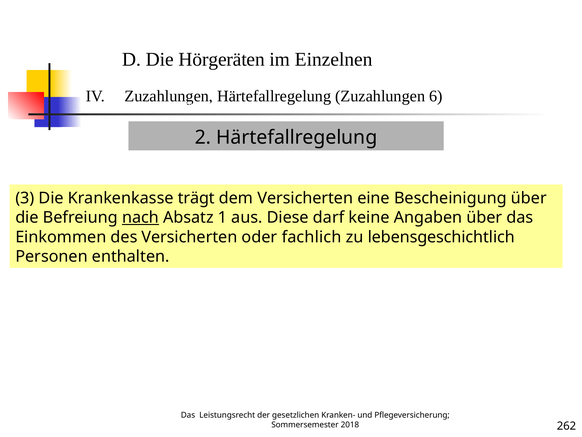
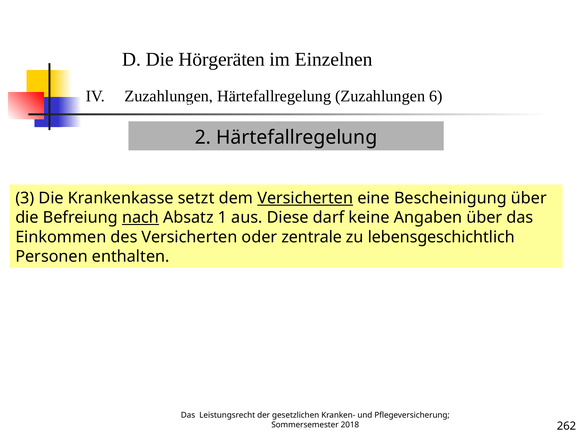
trägt: trägt -> setzt
Versicherten at (305, 198) underline: none -> present
fachlich: fachlich -> zentrale
